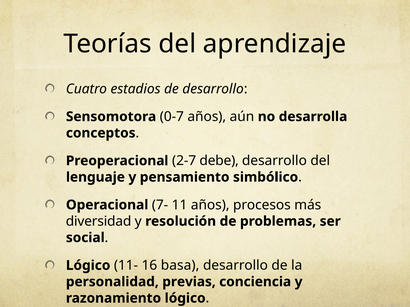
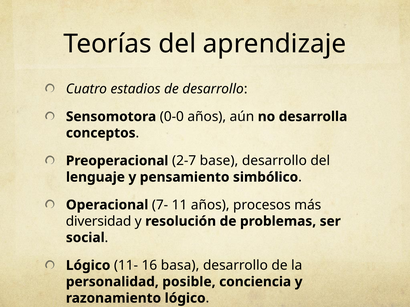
0-7: 0-7 -> 0-0
debe: debe -> base
previas: previas -> posible
